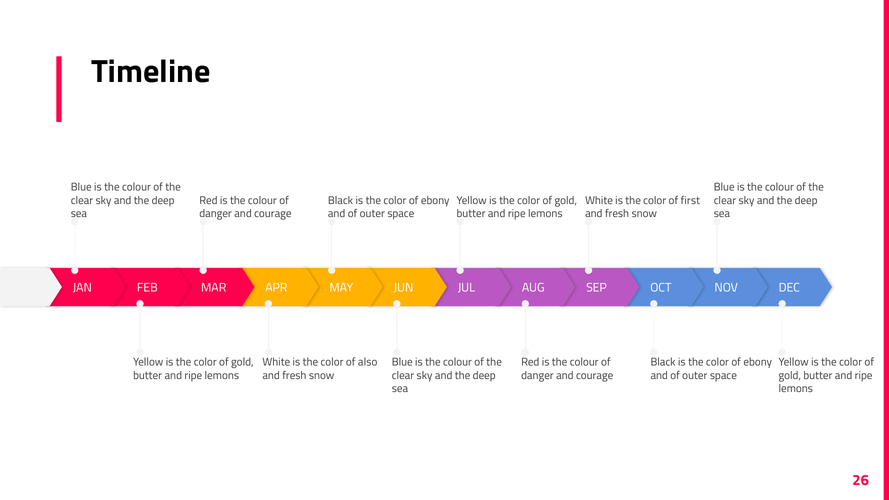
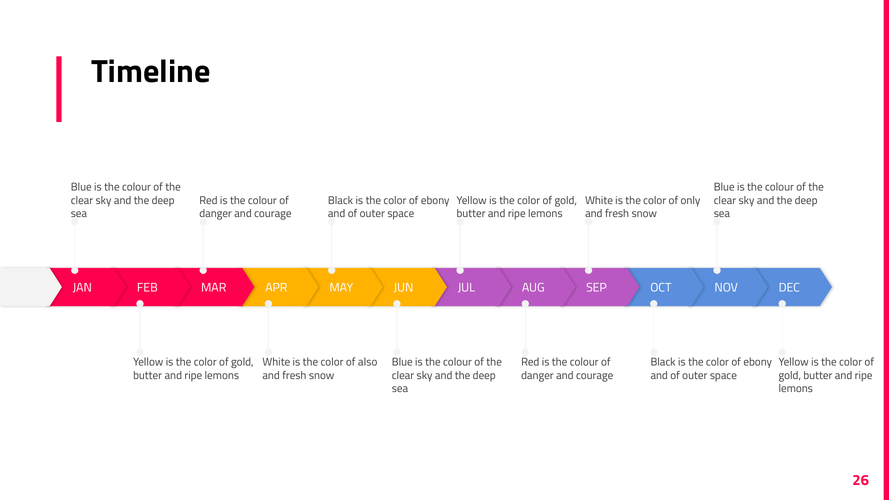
first: first -> only
